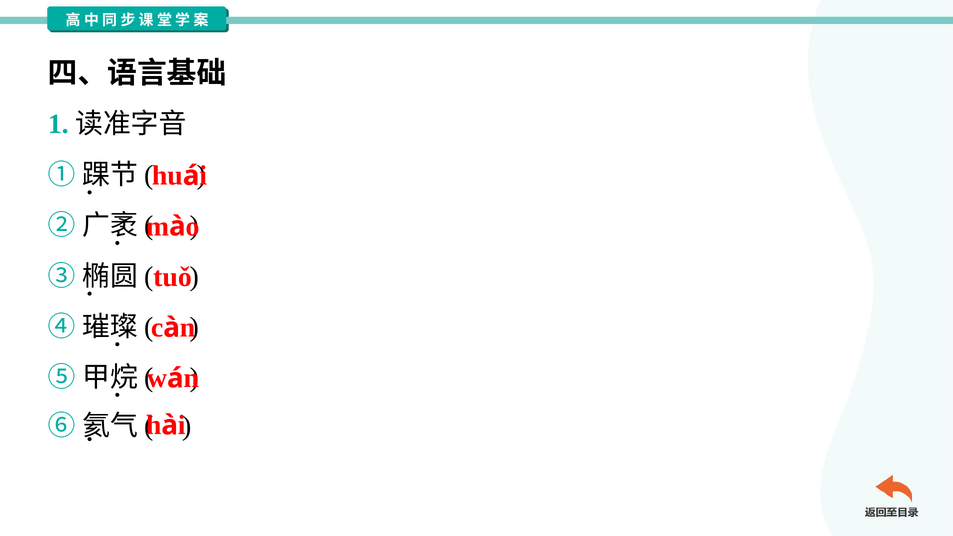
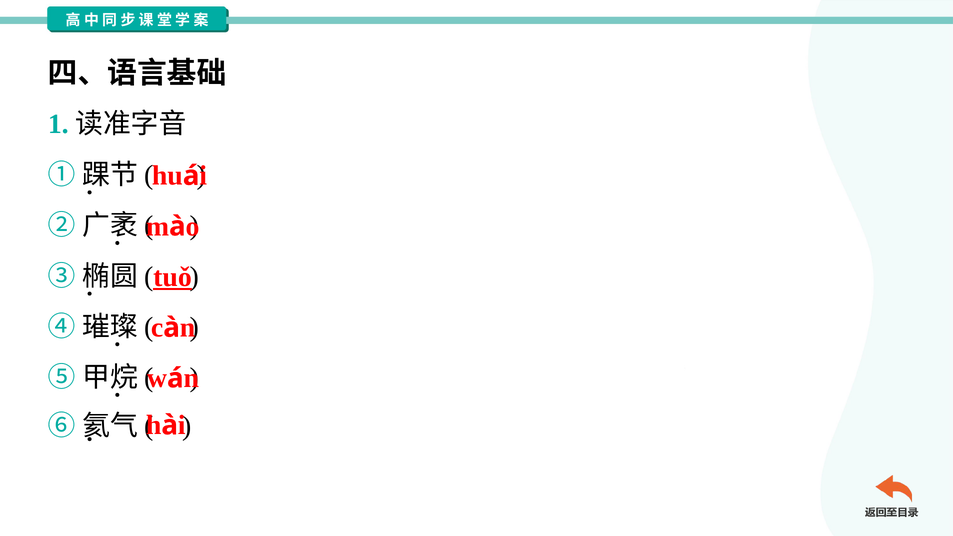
tuǒ underline: none -> present
